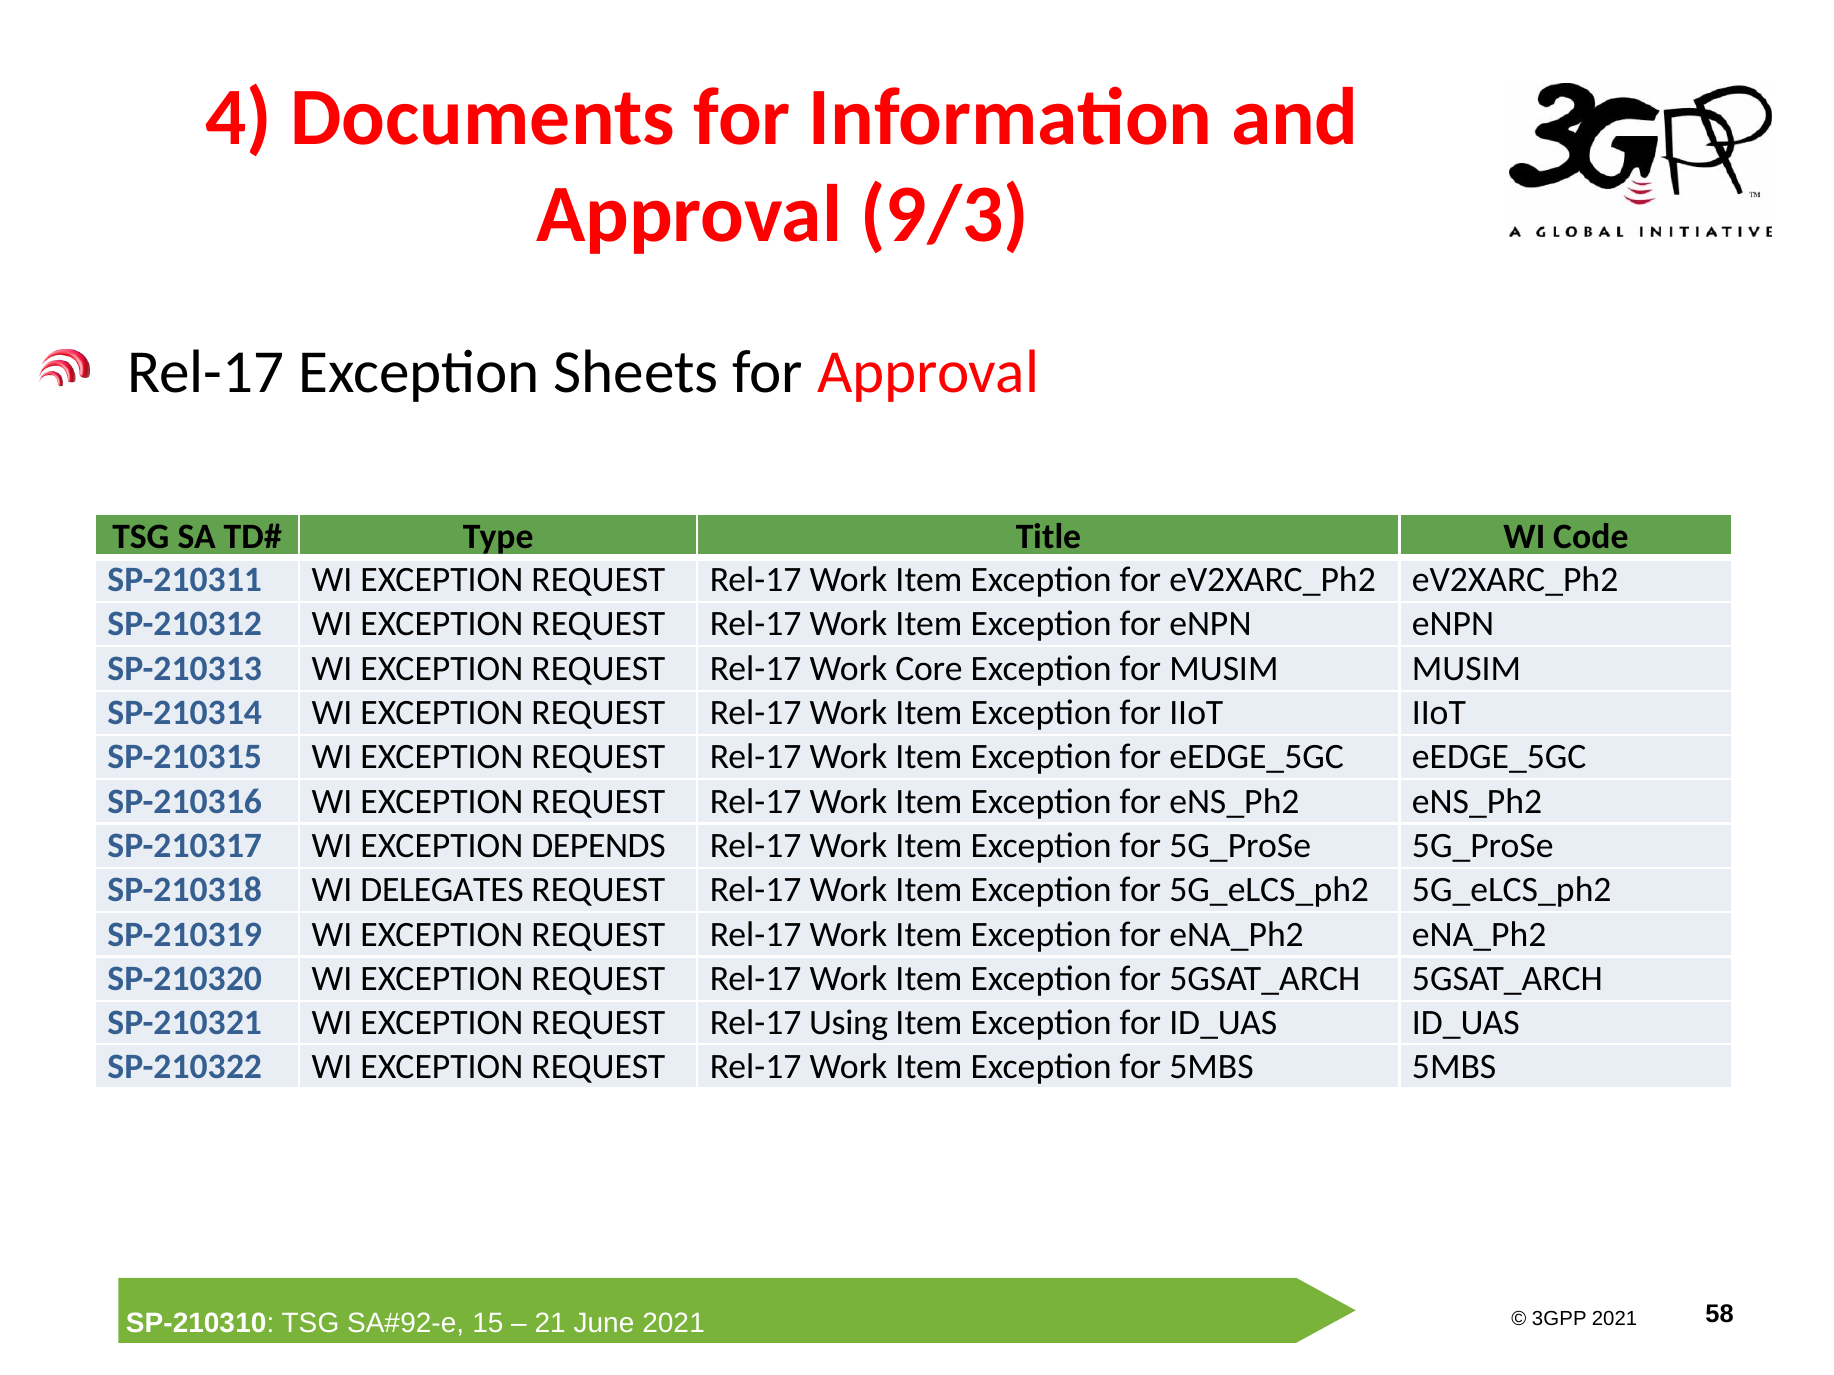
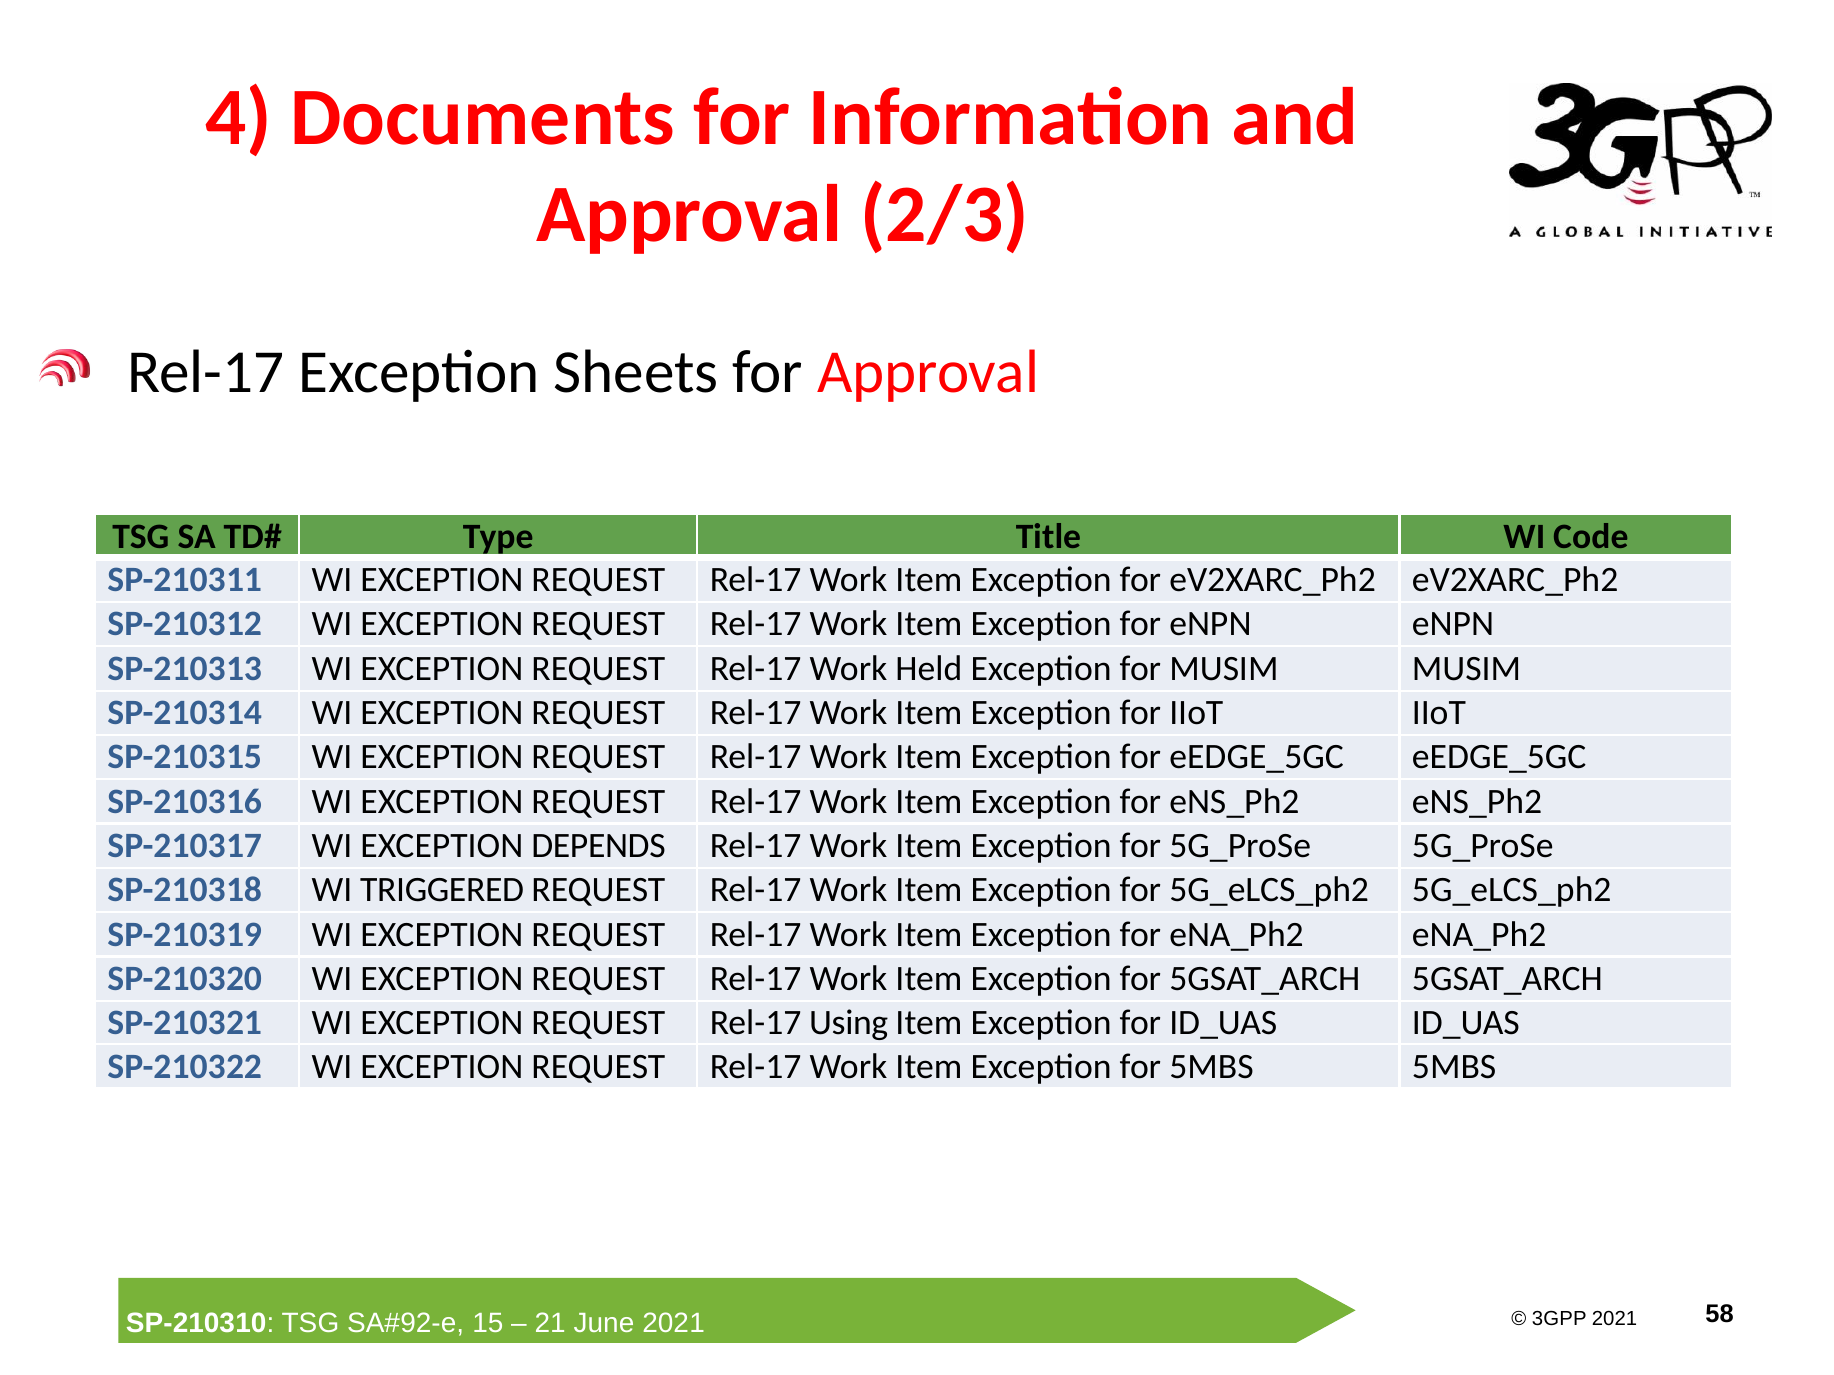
9/3: 9/3 -> 2/3
Core: Core -> Held
DELEGATES: DELEGATES -> TRIGGERED
